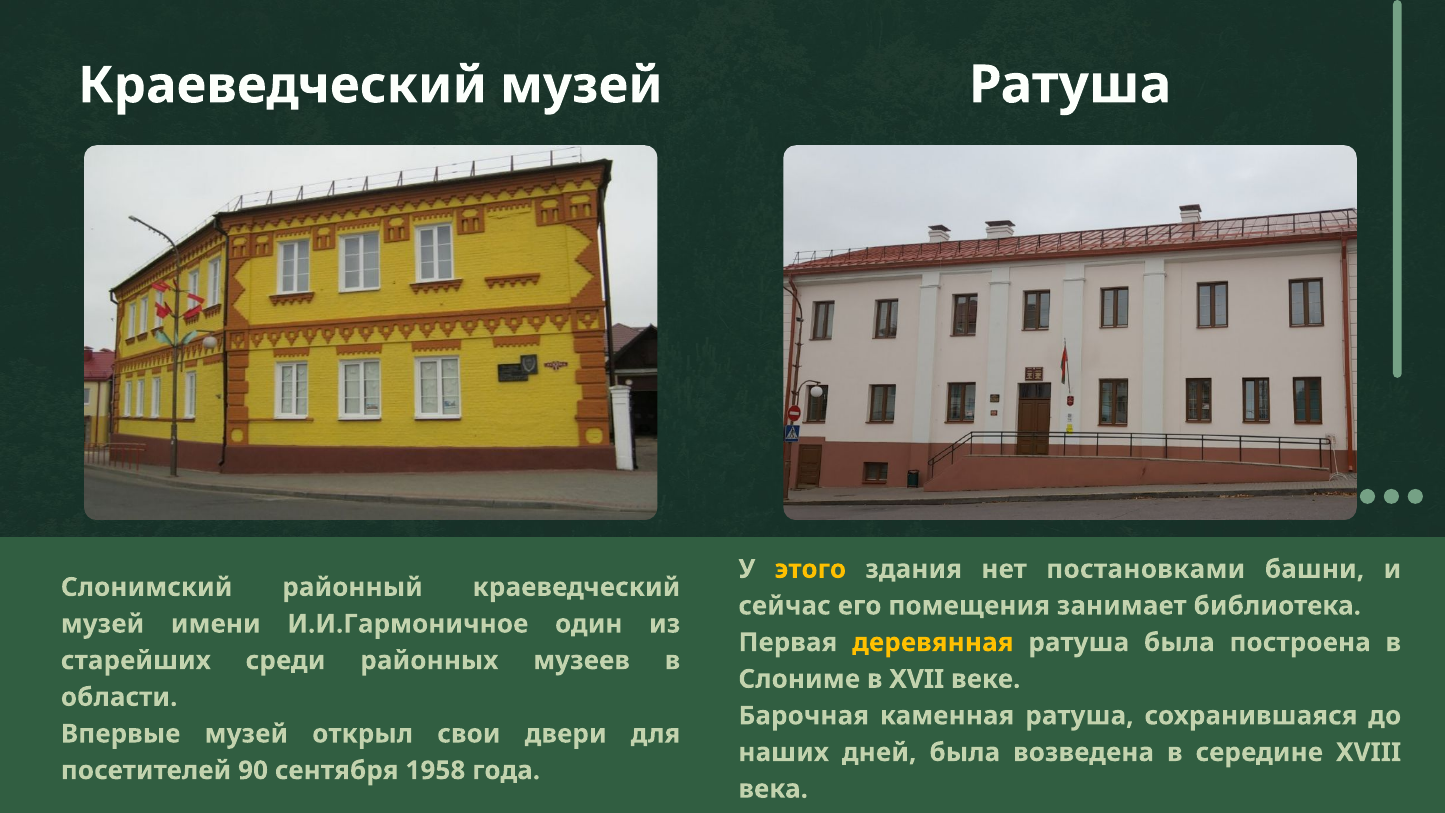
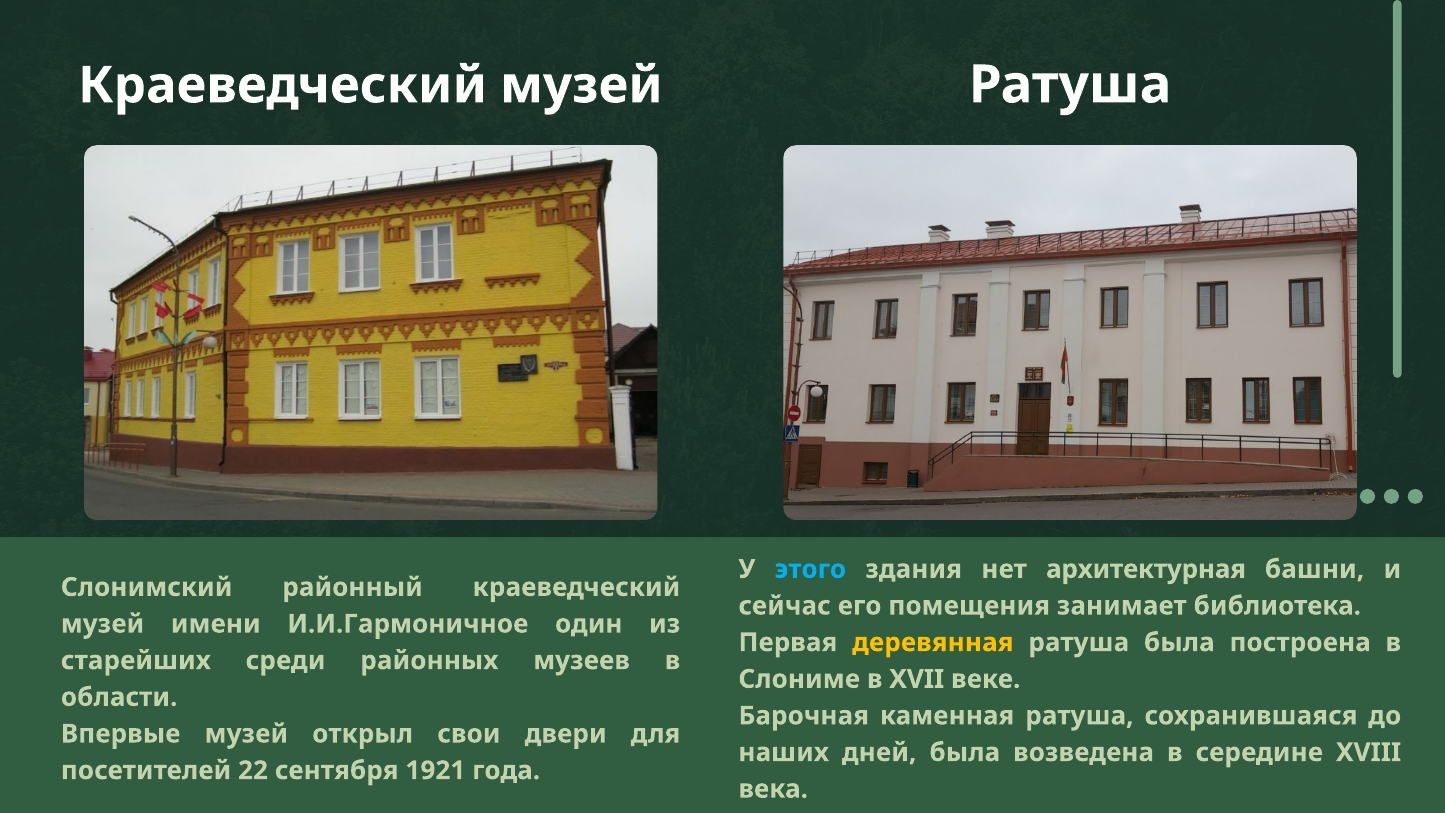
этого colour: yellow -> light blue
постановками: постановками -> архитектурная
90: 90 -> 22
1958: 1958 -> 1921
